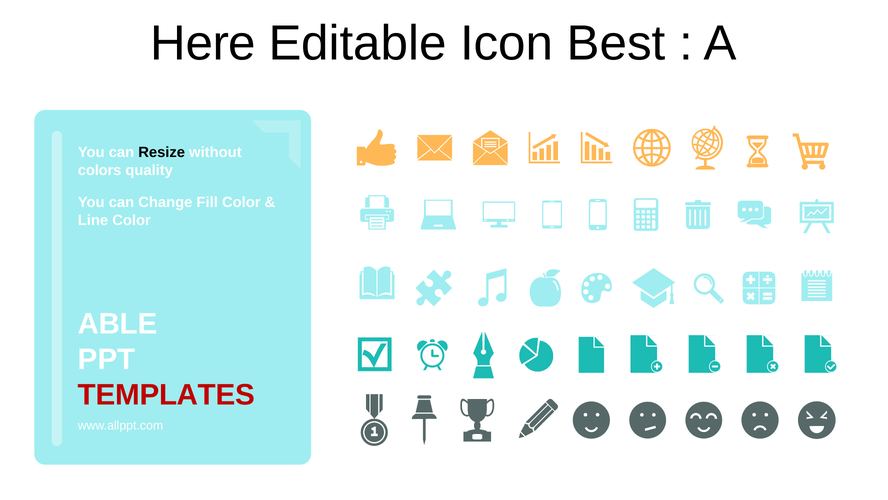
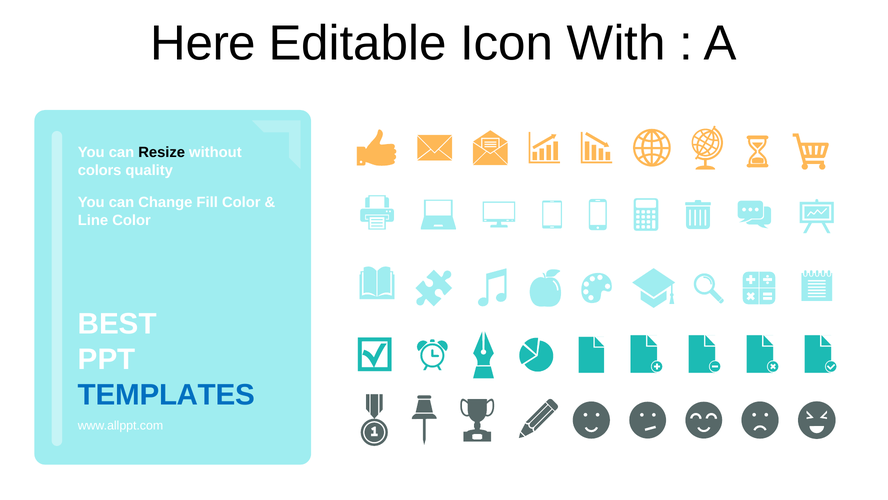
Best: Best -> With
ABLE: ABLE -> BEST
TEMPLATES colour: red -> blue
